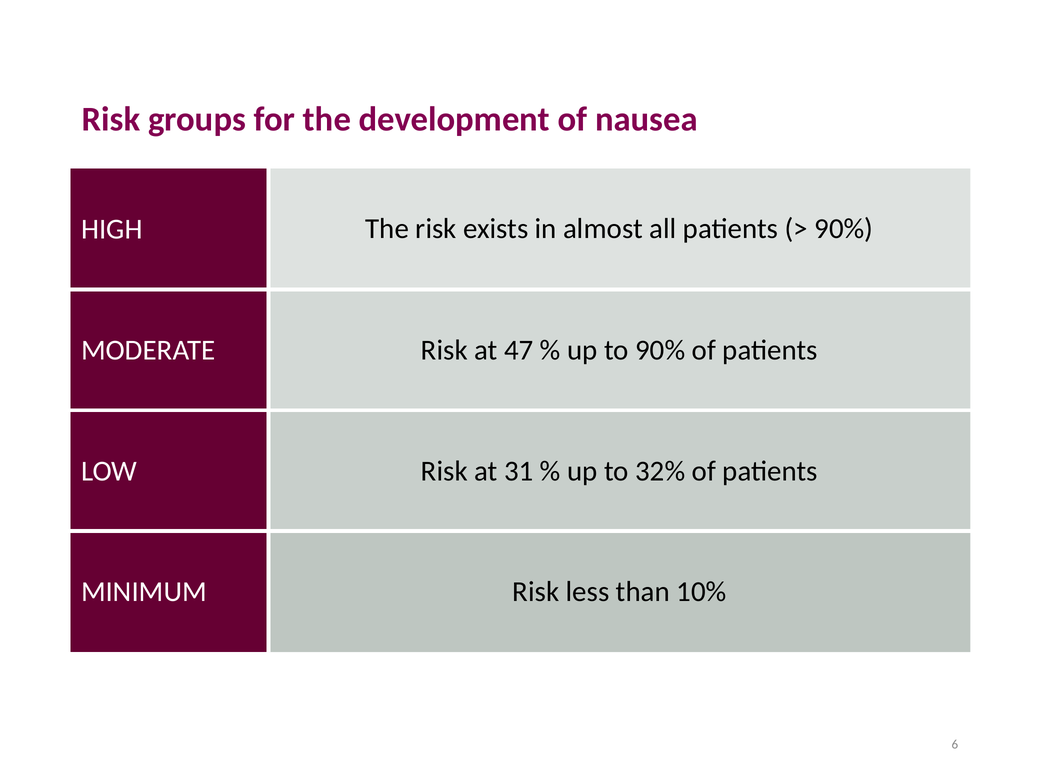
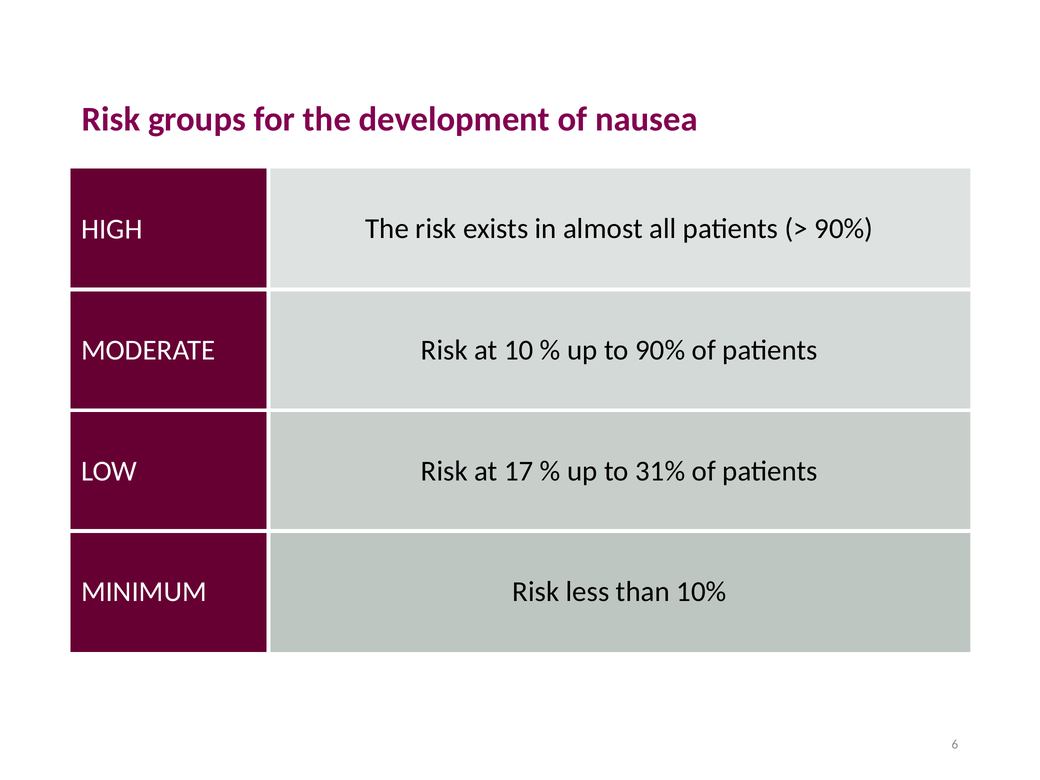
47: 47 -> 10
31: 31 -> 17
32%: 32% -> 31%
